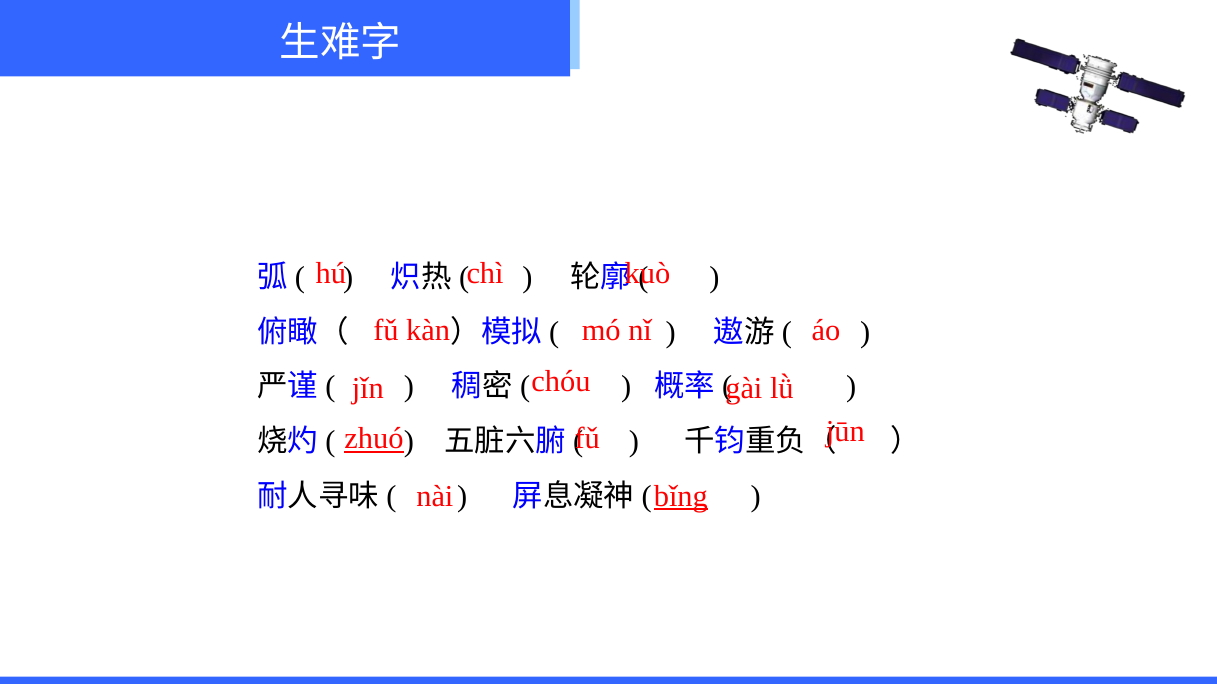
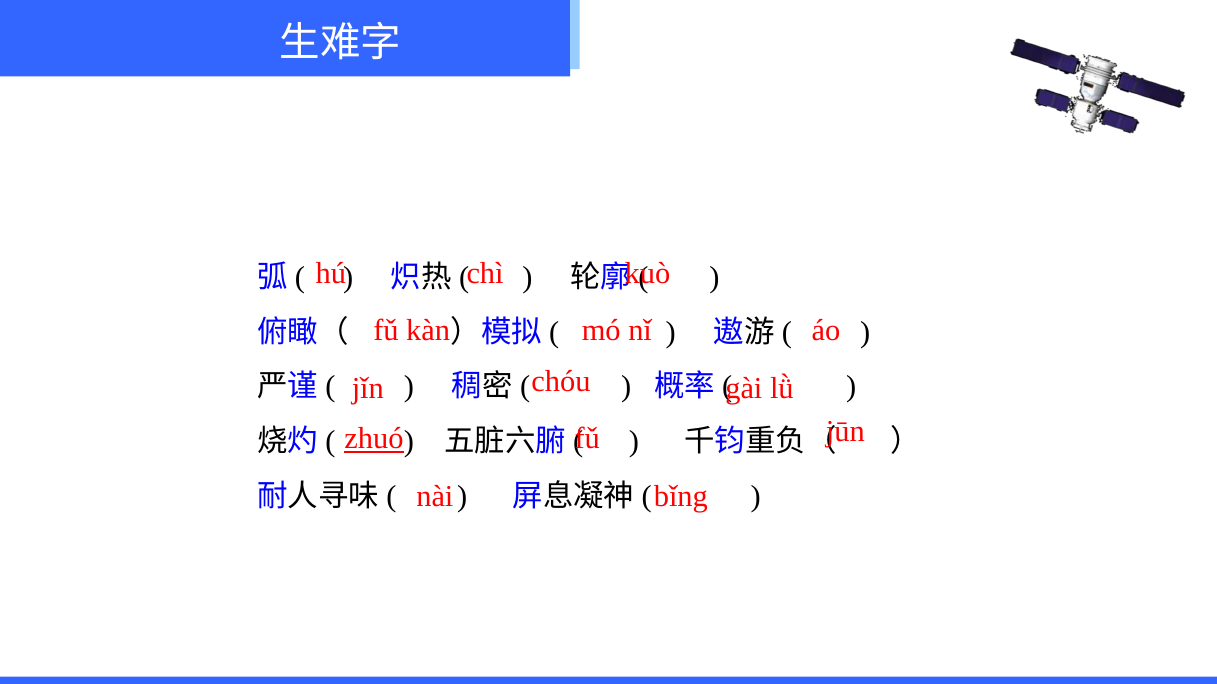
bǐng underline: present -> none
